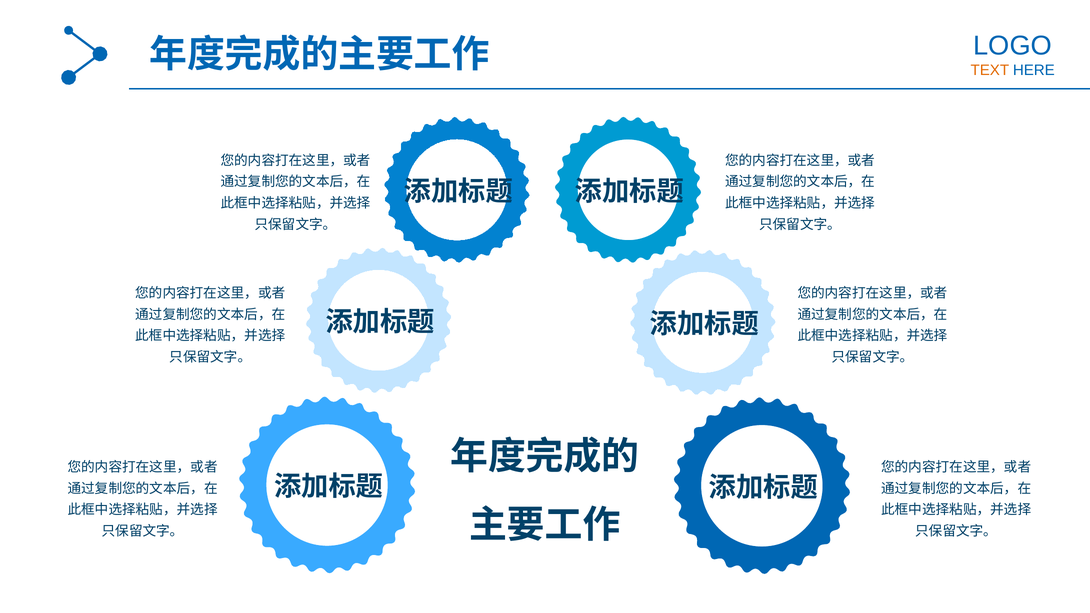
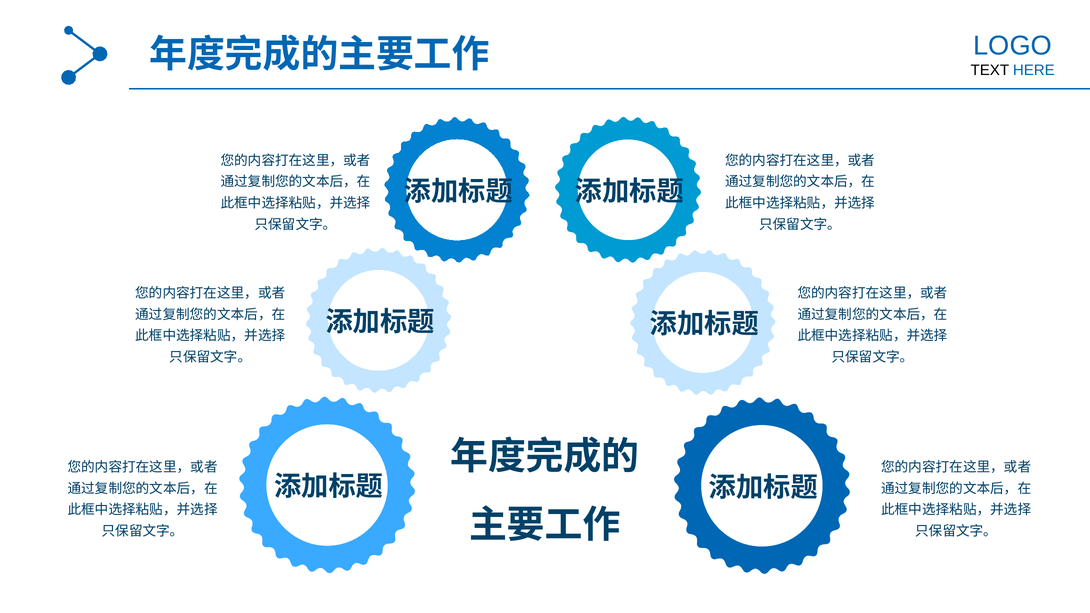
TEXT colour: orange -> black
